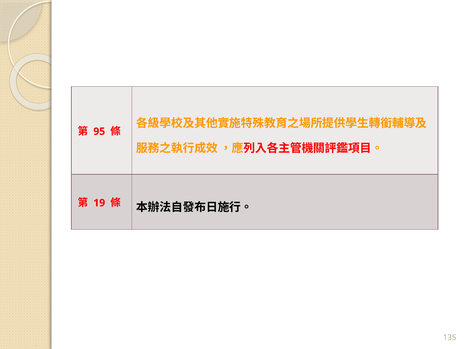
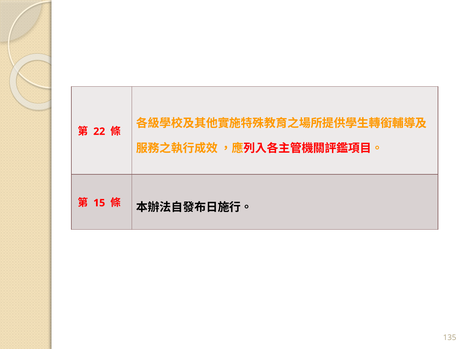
95: 95 -> 22
19: 19 -> 15
